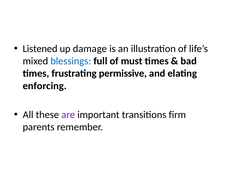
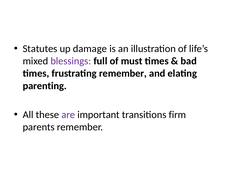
Listened: Listened -> Statutes
blessings colour: blue -> purple
frustrating permissive: permissive -> remember
enforcing: enforcing -> parenting
